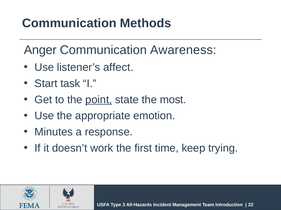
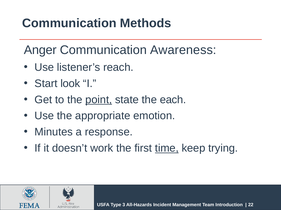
affect: affect -> reach
task: task -> look
most: most -> each
time underline: none -> present
